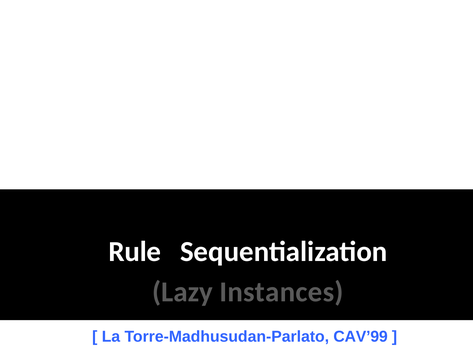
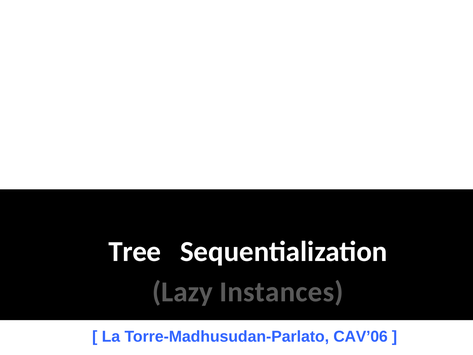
Rule: Rule -> Tree
CAV’99: CAV’99 -> CAV’06
